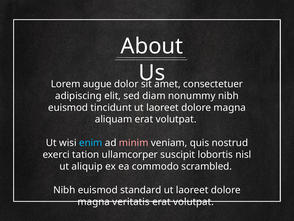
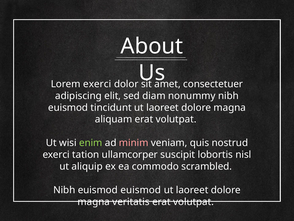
Lorem augue: augue -> exerci
enim colour: light blue -> light green
euismod standard: standard -> euismod
